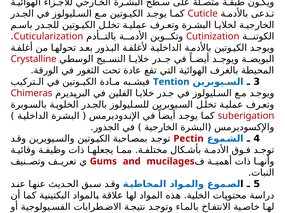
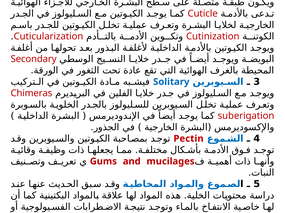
Crystalline: Crystalline -> Secondary
Tention: Tention -> Solitary
